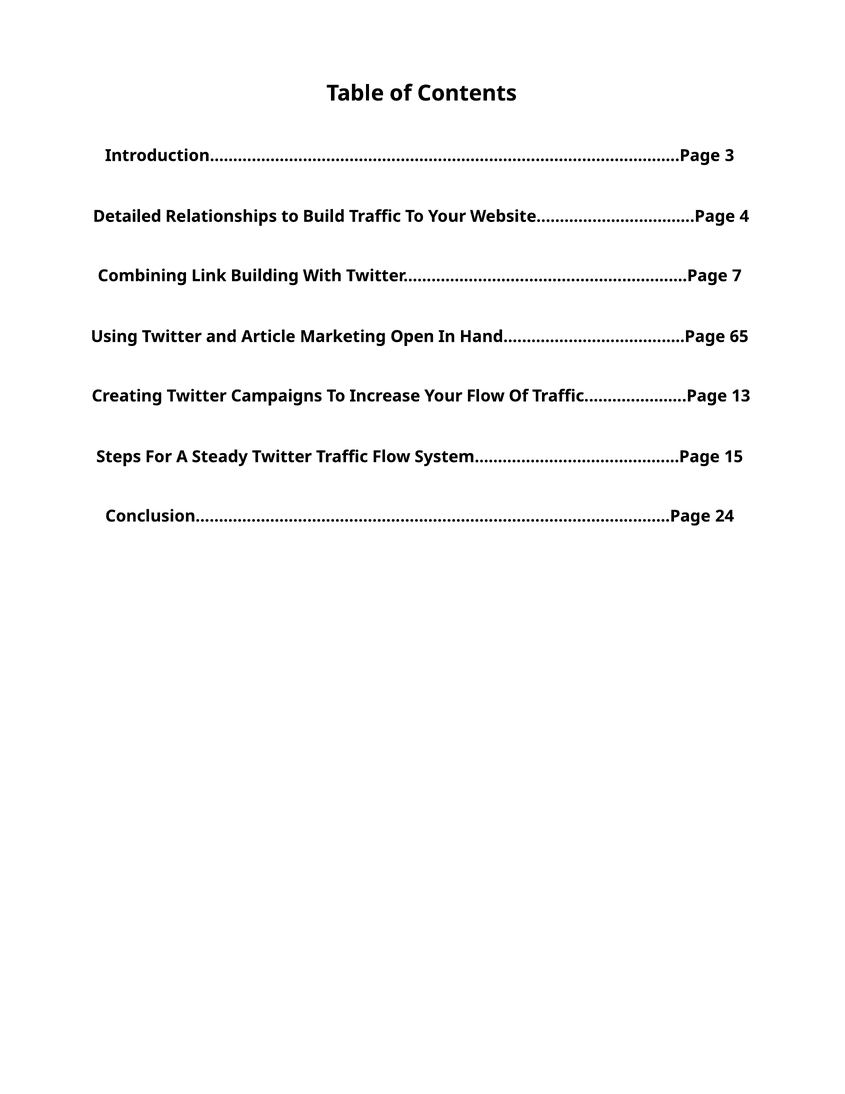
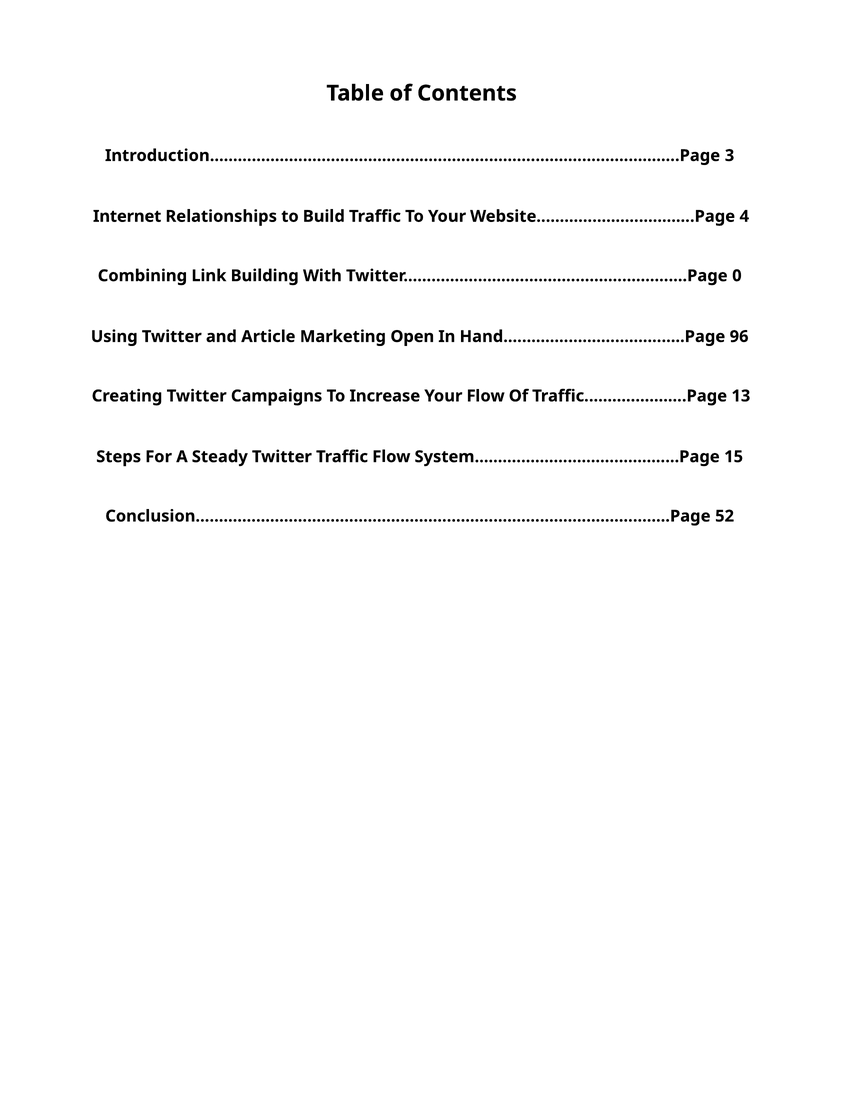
Detailed: Detailed -> Internet
7: 7 -> 0
65: 65 -> 96
24: 24 -> 52
